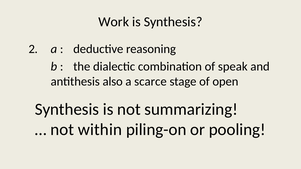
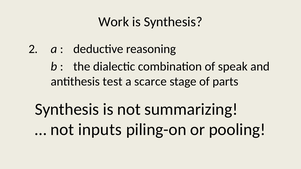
also: also -> test
open: open -> parts
within: within -> inputs
